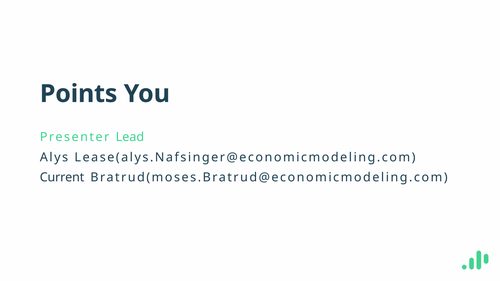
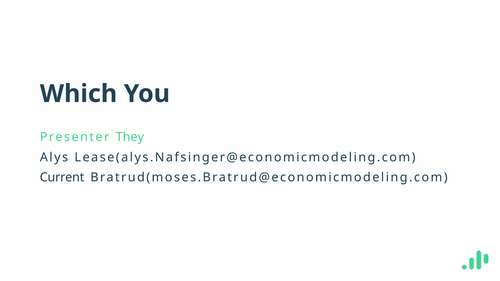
Points: Points -> Which
Lead: Lead -> They
